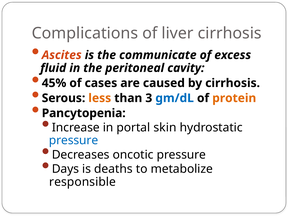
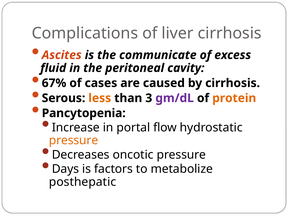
45%: 45% -> 67%
gm/dL colour: blue -> purple
skin: skin -> flow
pressure at (74, 140) colour: blue -> orange
deaths: deaths -> factors
responsible: responsible -> posthepatic
